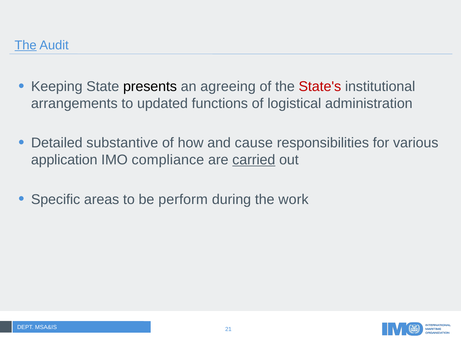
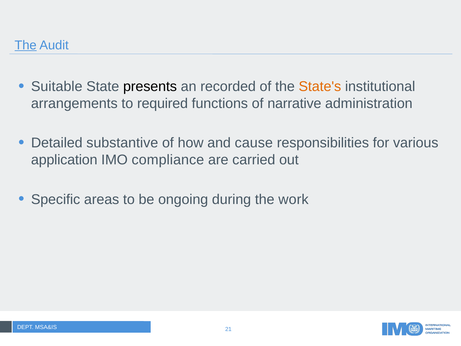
Keeping: Keeping -> Suitable
agreeing: agreeing -> recorded
State's colour: red -> orange
updated: updated -> required
logistical: logistical -> narrative
carried underline: present -> none
perform: perform -> ongoing
